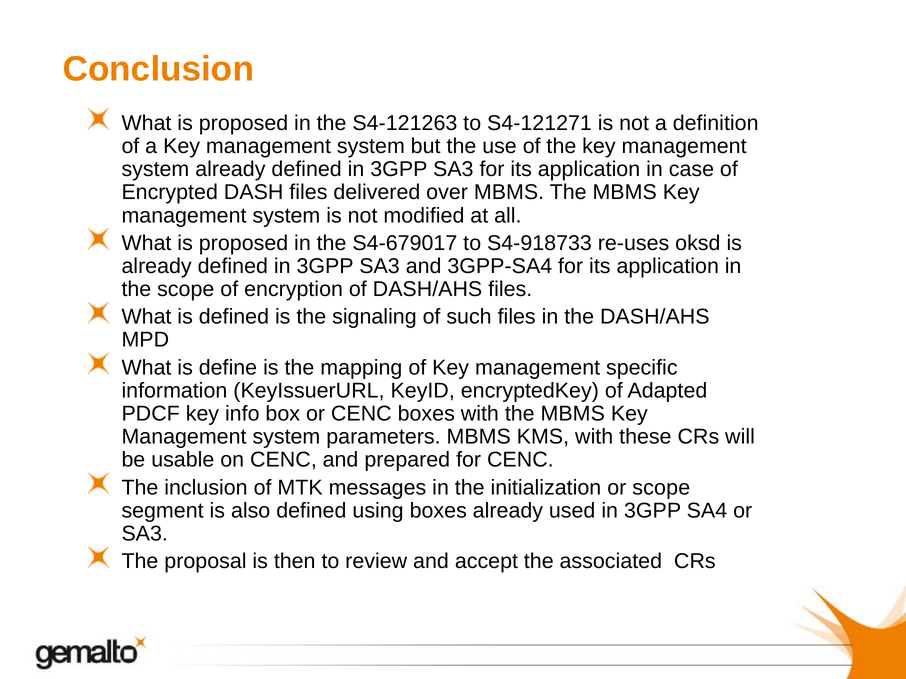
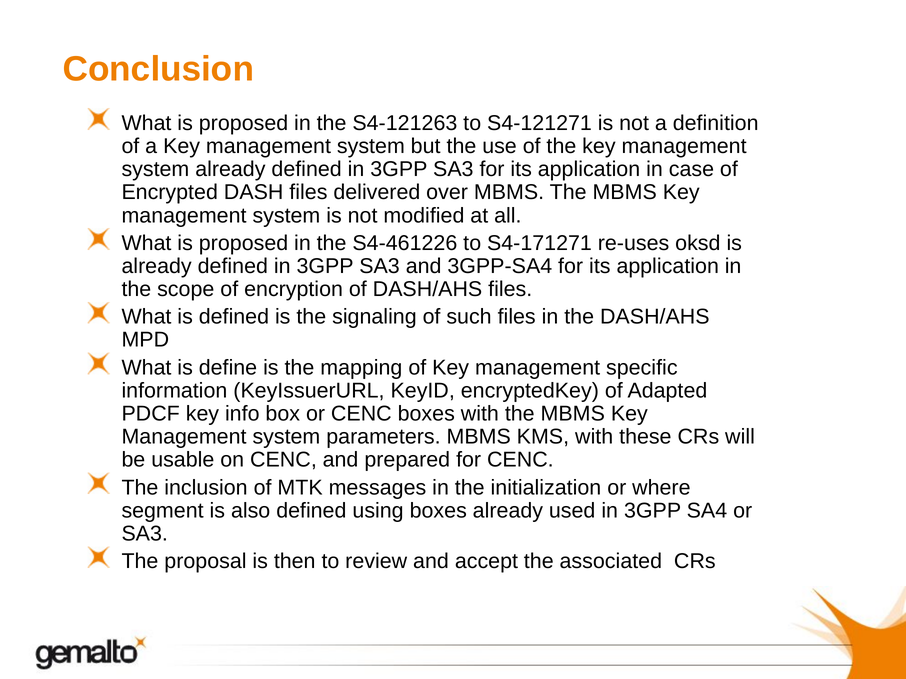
S4-679017: S4-679017 -> S4-461226
S4-918733: S4-918733 -> S4-171271
or scope: scope -> where
